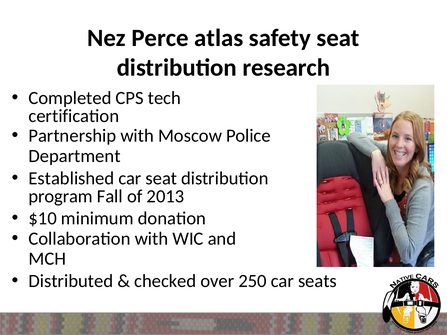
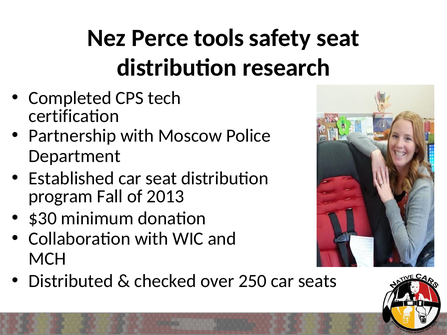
atlas: atlas -> tools
$10: $10 -> $30
